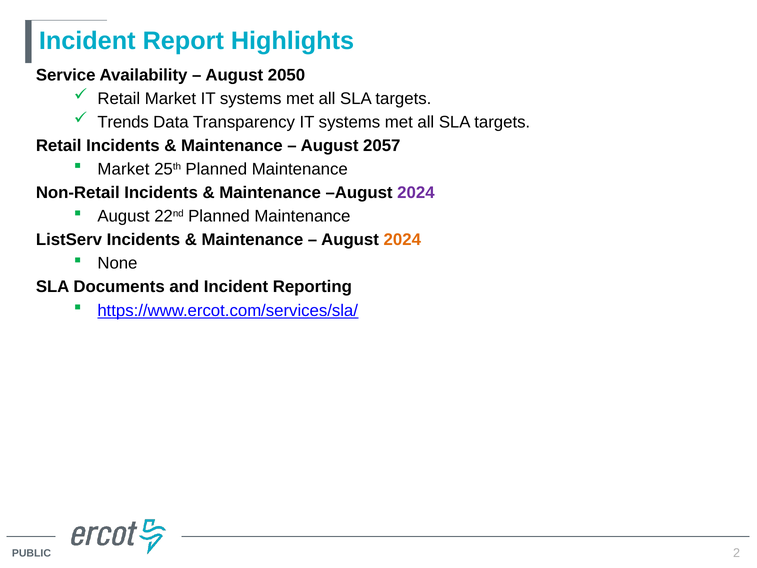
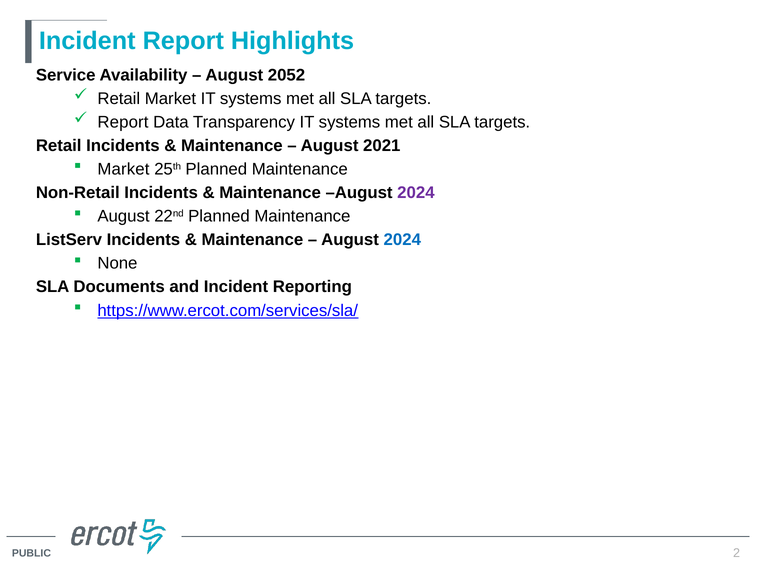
2050: 2050 -> 2052
Trends at (123, 122): Trends -> Report
2057: 2057 -> 2021
2024 at (402, 240) colour: orange -> blue
